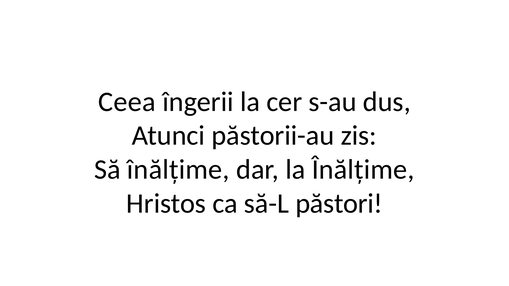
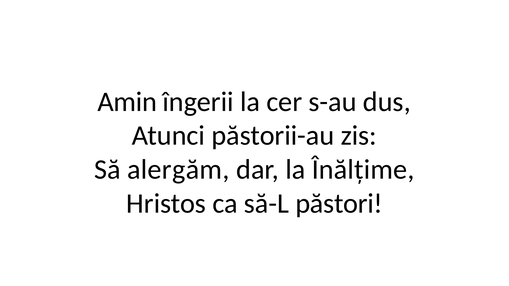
Ceea: Ceea -> Amin
Să înălțime: înălțime -> alergăm
